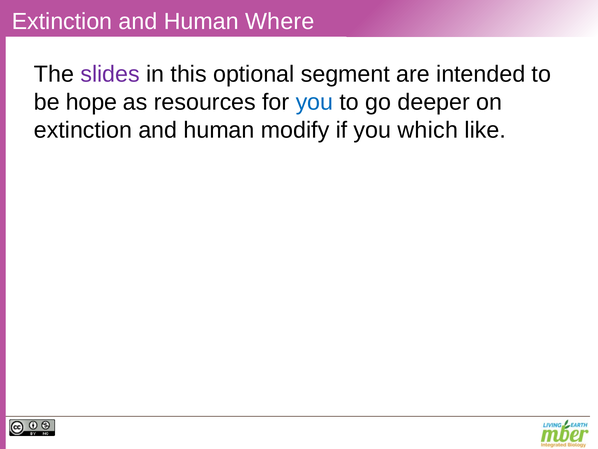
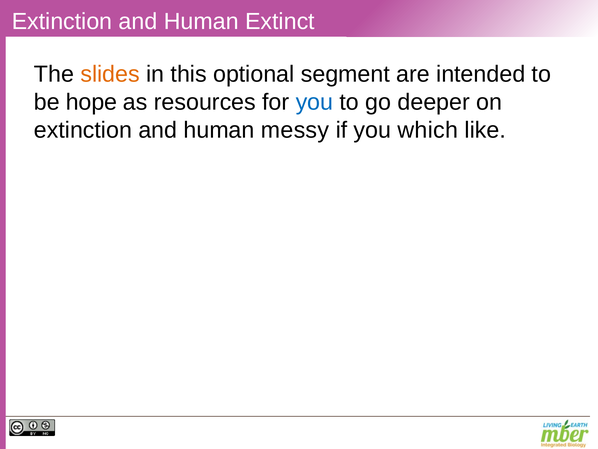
Where: Where -> Extinct
slides colour: purple -> orange
modify: modify -> messy
